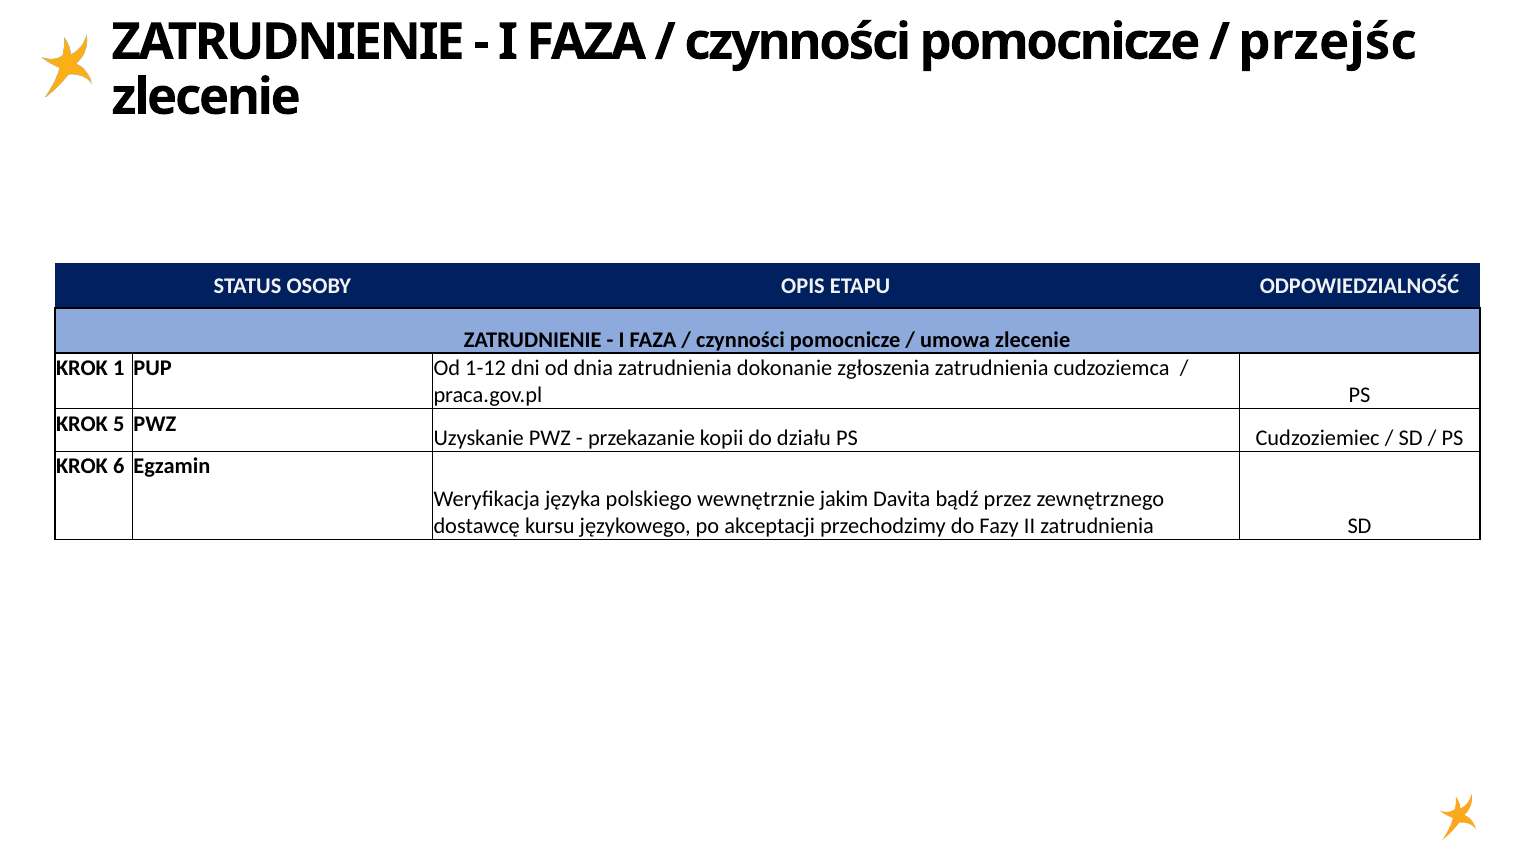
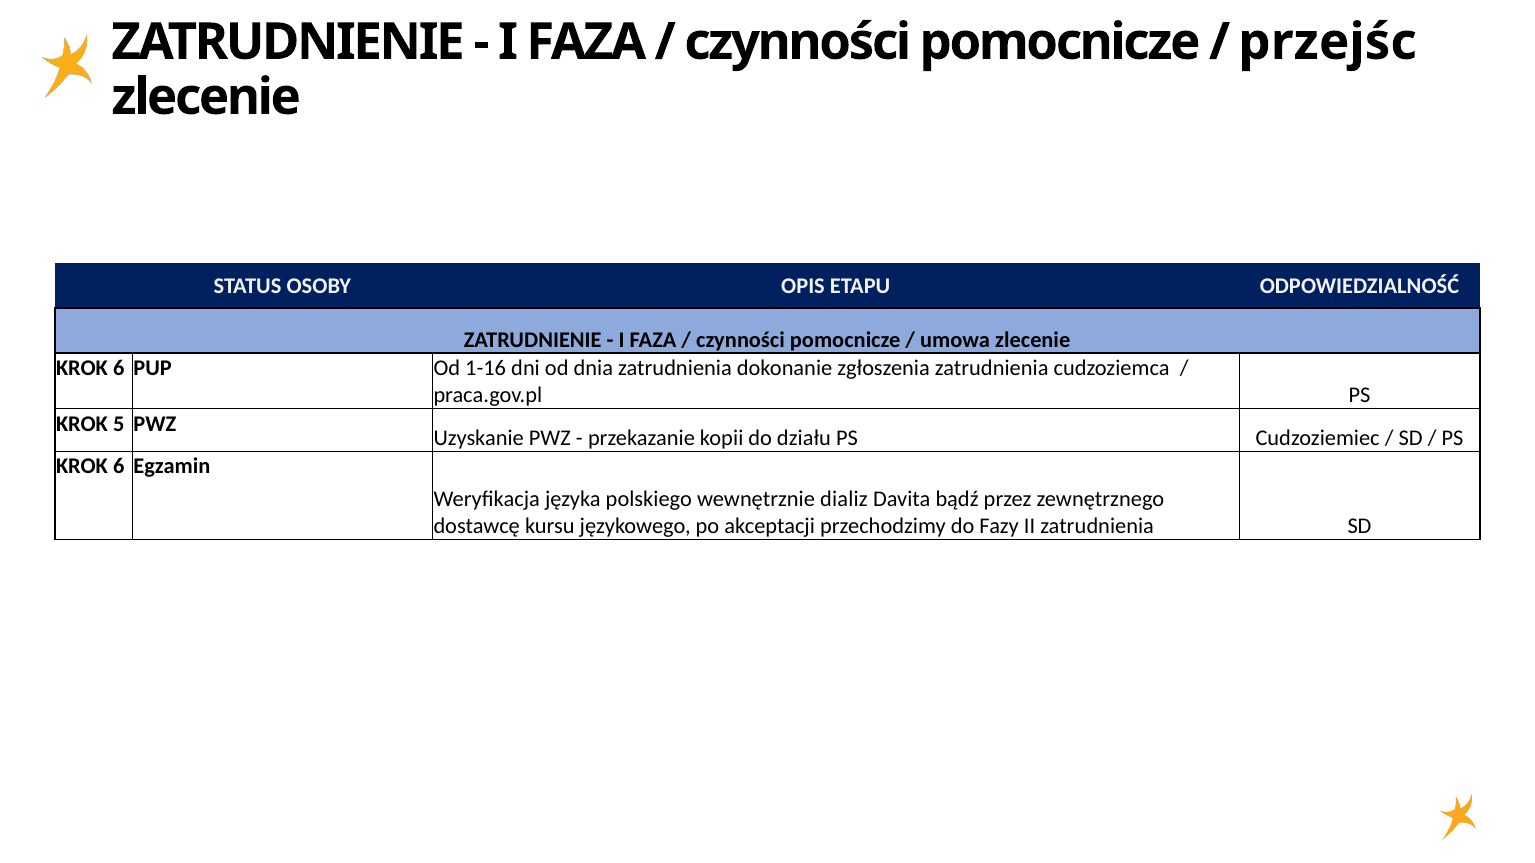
1 at (119, 368): 1 -> 6
1-12: 1-12 -> 1-16
jakim: jakim -> dializ
